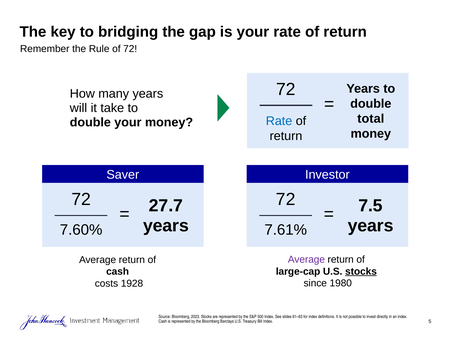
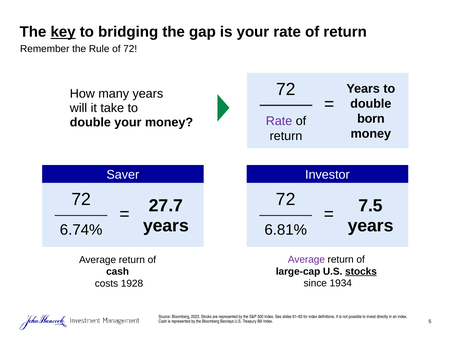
key underline: none -> present
total: total -> born
Rate at (279, 121) colour: blue -> purple
7.60%: 7.60% -> 6.74%
7.61%: 7.61% -> 6.81%
1980: 1980 -> 1934
